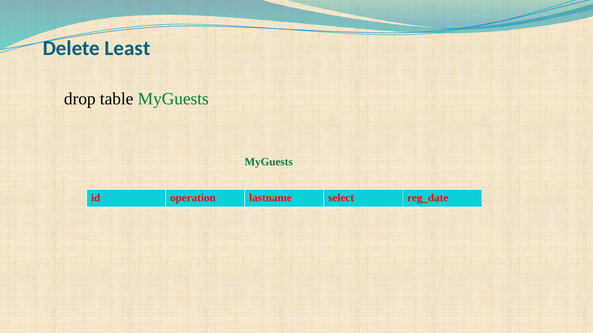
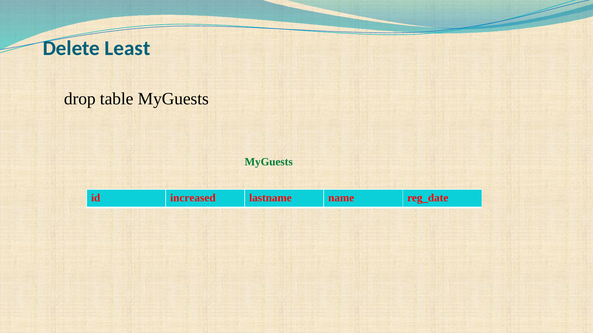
MyGuests at (173, 99) colour: green -> black
operation: operation -> increased
select: select -> name
